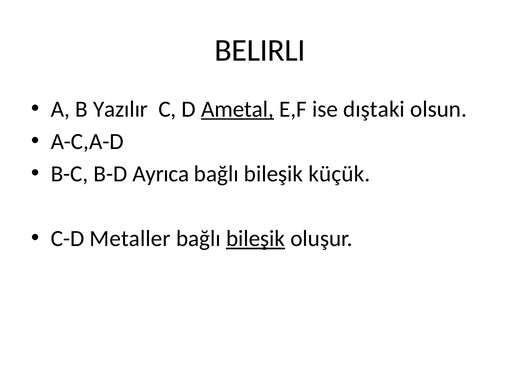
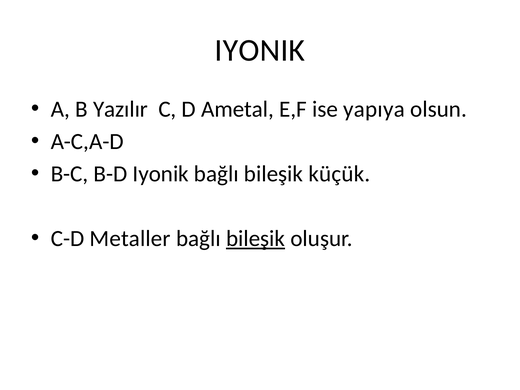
BELIRLI at (260, 50): BELIRLI -> IYONIK
Ametal underline: present -> none
dıştaki: dıştaki -> yapıya
B-D Ayrıca: Ayrıca -> Iyonik
